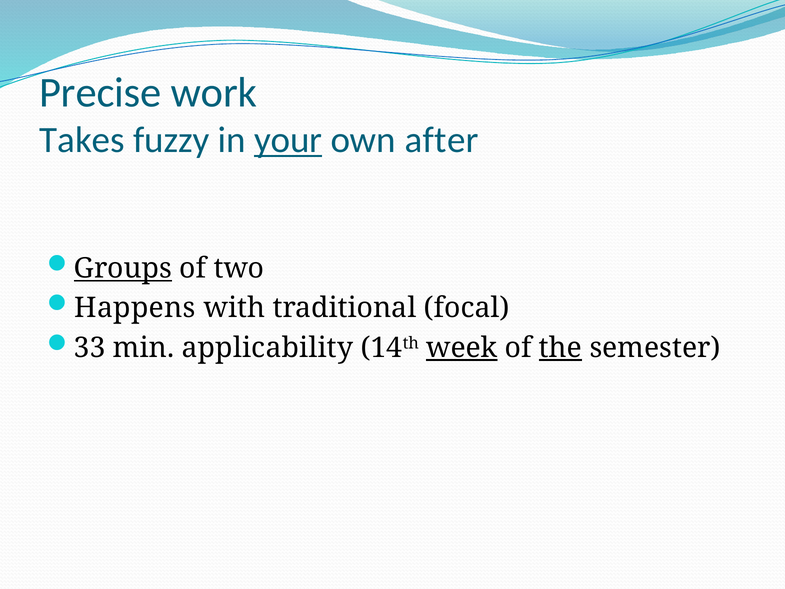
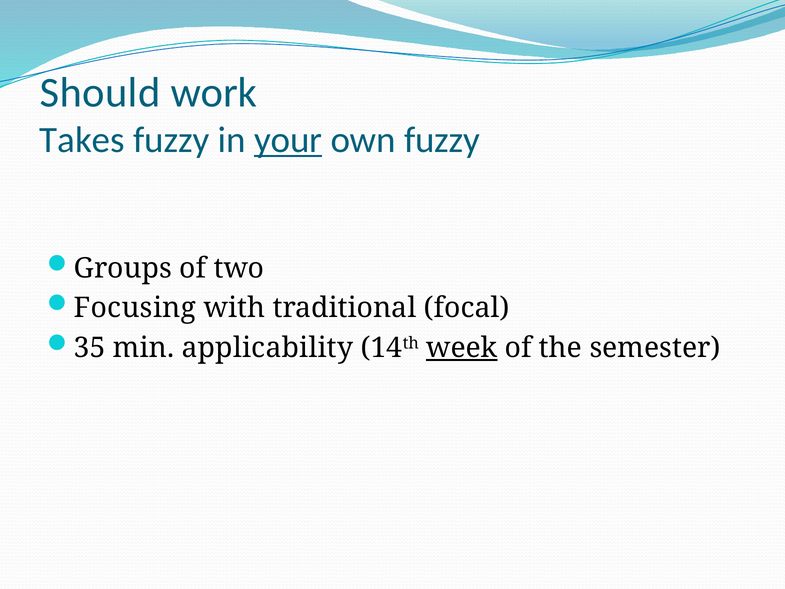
Precise: Precise -> Should
own after: after -> fuzzy
Groups underline: present -> none
Happens: Happens -> Focusing
33: 33 -> 35
the underline: present -> none
